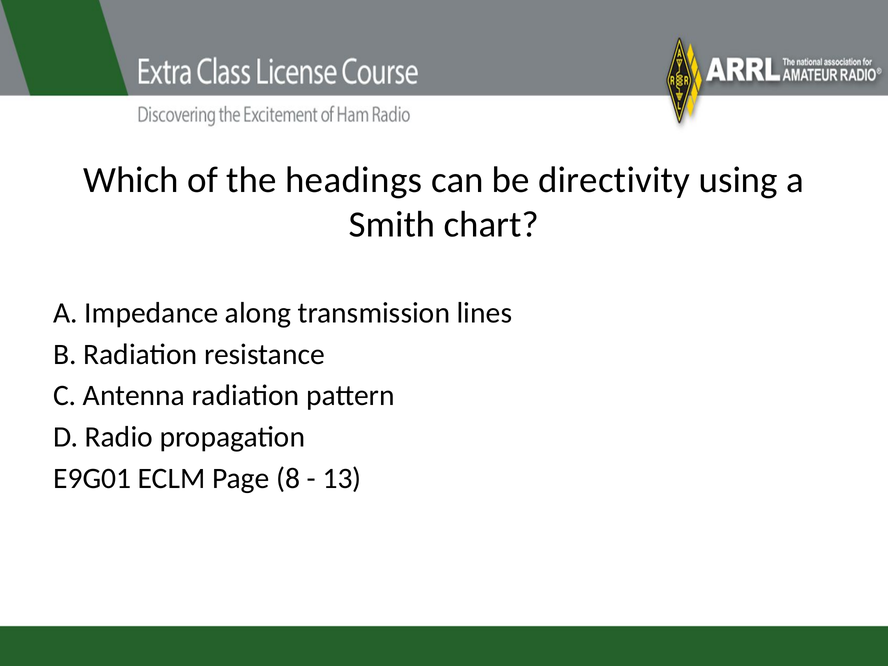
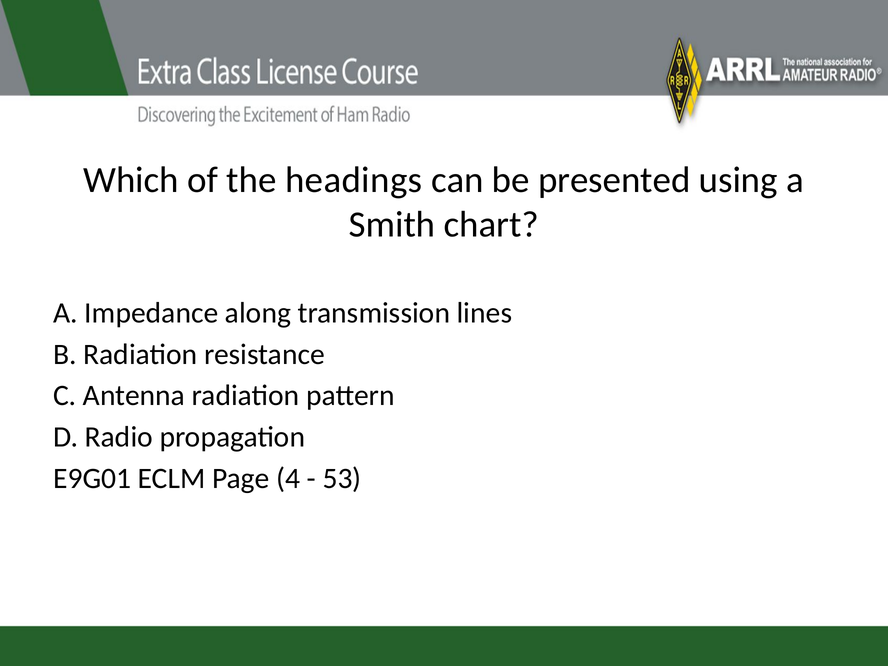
directivity: directivity -> presented
8: 8 -> 4
13: 13 -> 53
